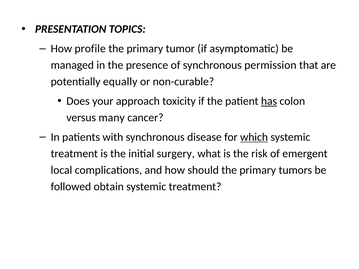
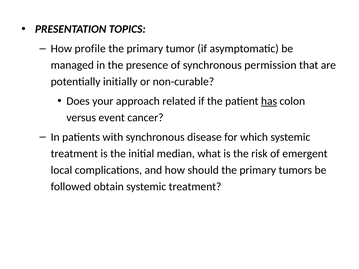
equally: equally -> initially
toxicity: toxicity -> related
many: many -> event
which underline: present -> none
surgery: surgery -> median
